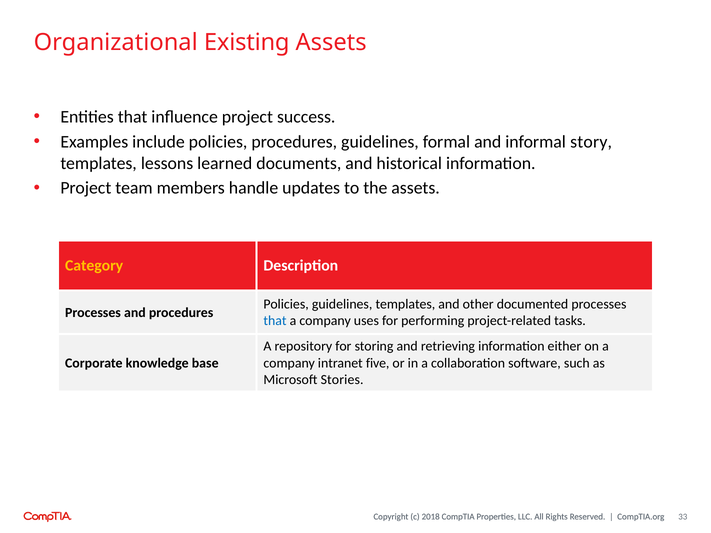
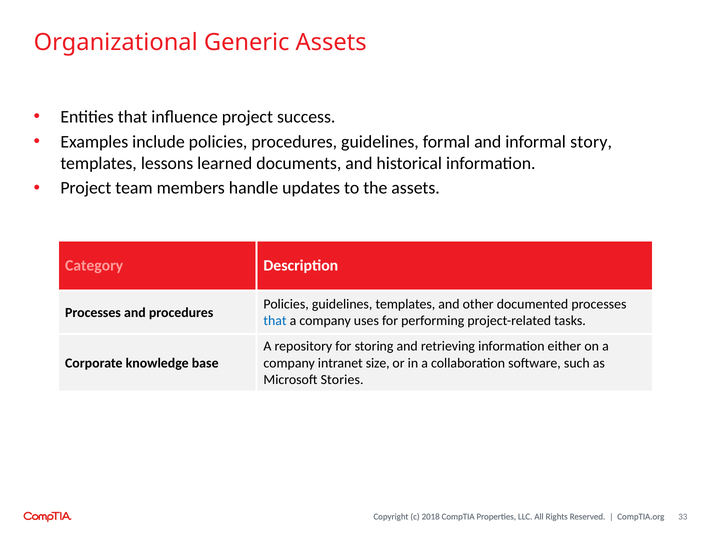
Existing: Existing -> Generic
Category colour: yellow -> pink
five: five -> size
